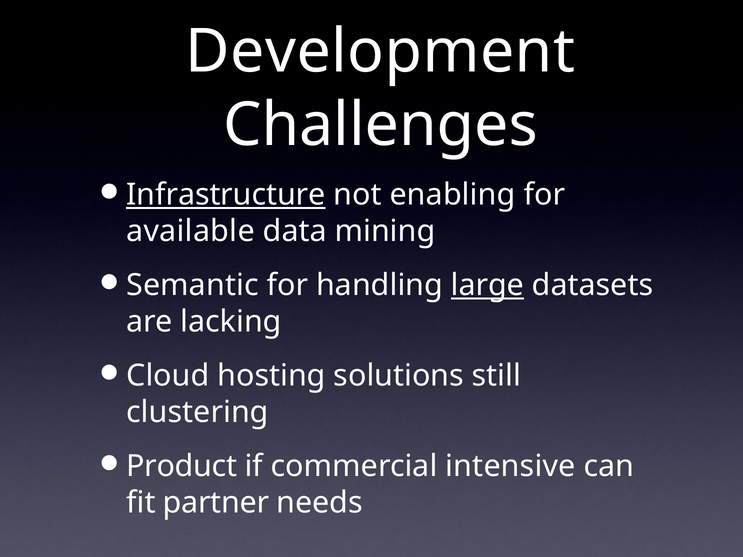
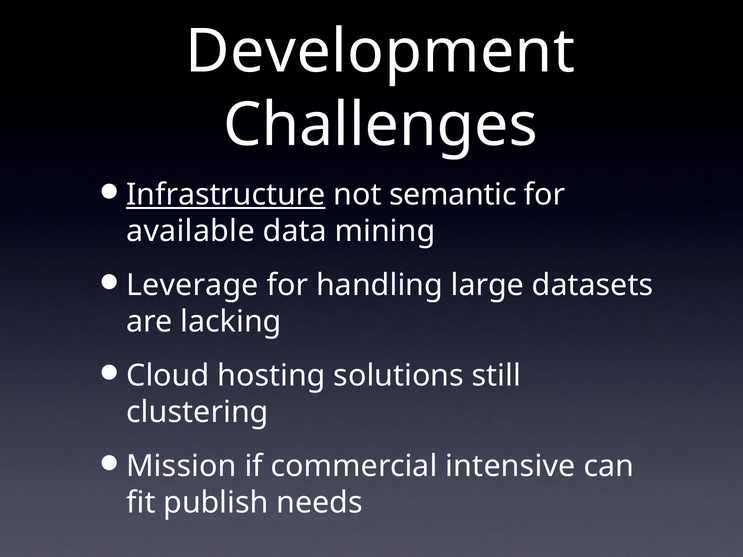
enabling: enabling -> semantic
Semantic: Semantic -> Leverage
large underline: present -> none
Product: Product -> Mission
partner: partner -> publish
